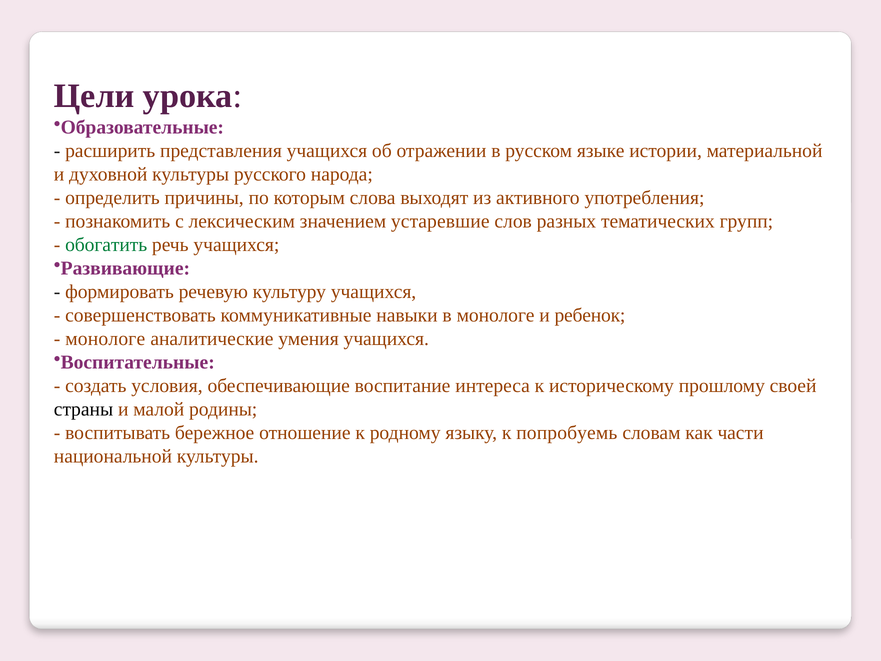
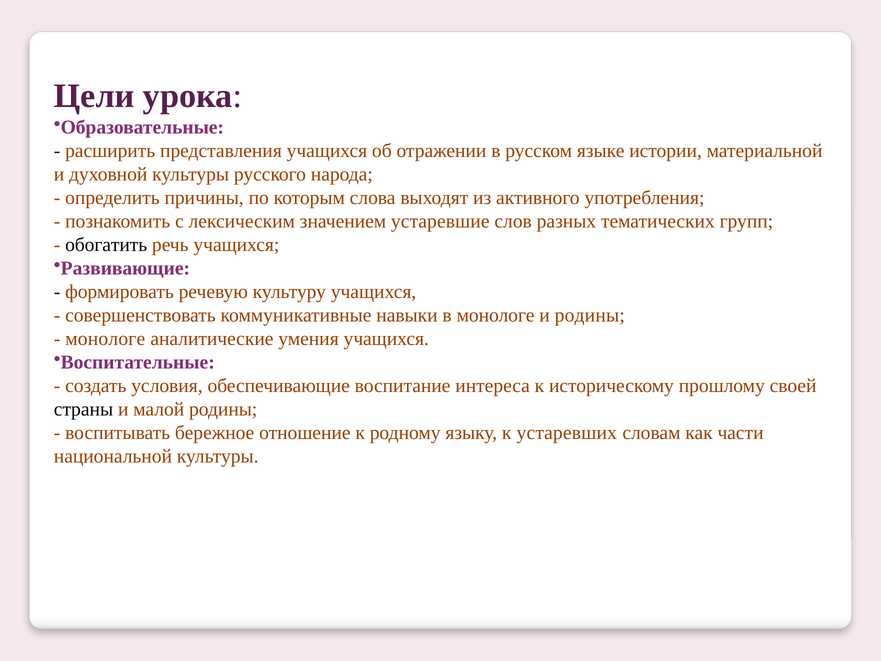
обогатить colour: green -> black
и ребенок: ребенок -> родины
попробуемь: попробуемь -> устаревших
